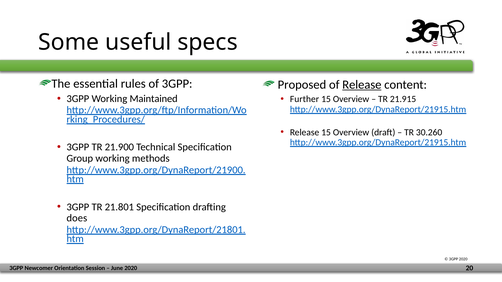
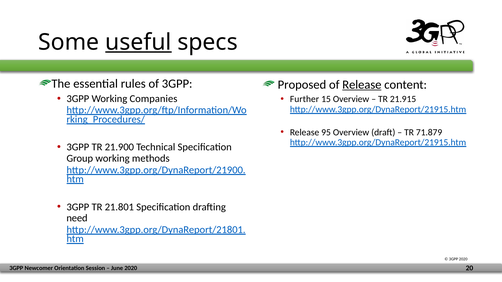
useful underline: none -> present
Maintained: Maintained -> Companies
Release 15: 15 -> 95
30.260: 30.260 -> 71.879
does: does -> need
